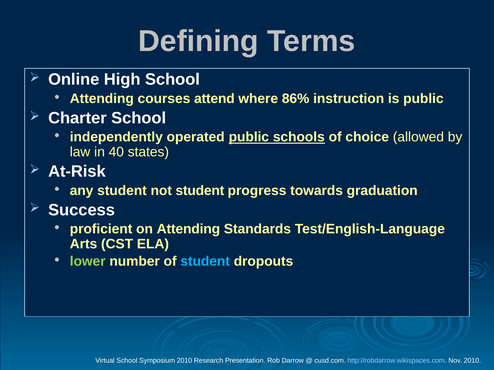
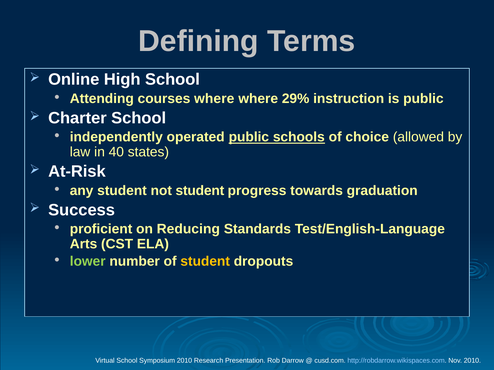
courses attend: attend -> where
86%: 86% -> 29%
on Attending: Attending -> Reducing
student at (205, 262) colour: light blue -> yellow
